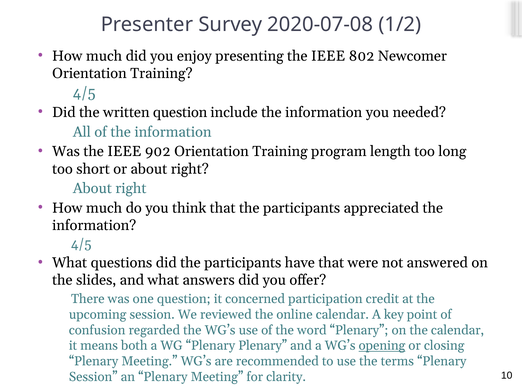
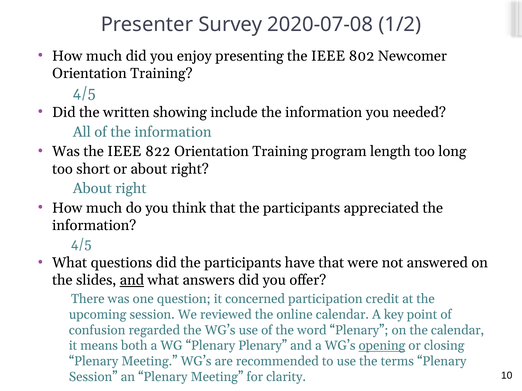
written question: question -> showing
902: 902 -> 822
and at (132, 281) underline: none -> present
